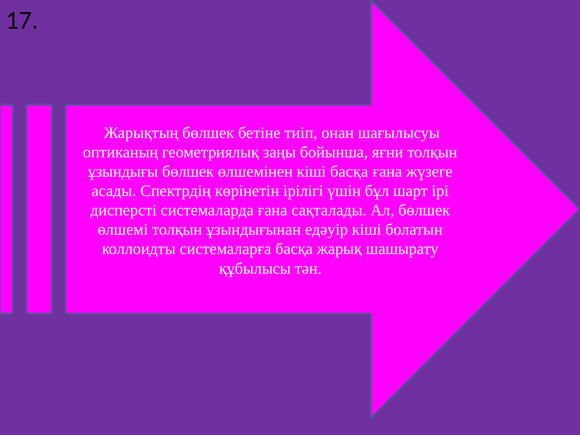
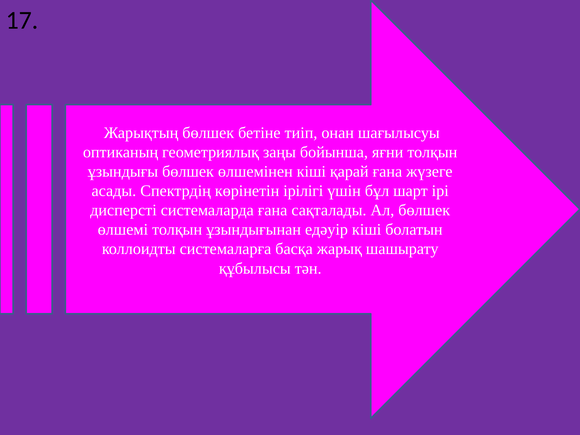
кіші басқа: басқа -> қарай
